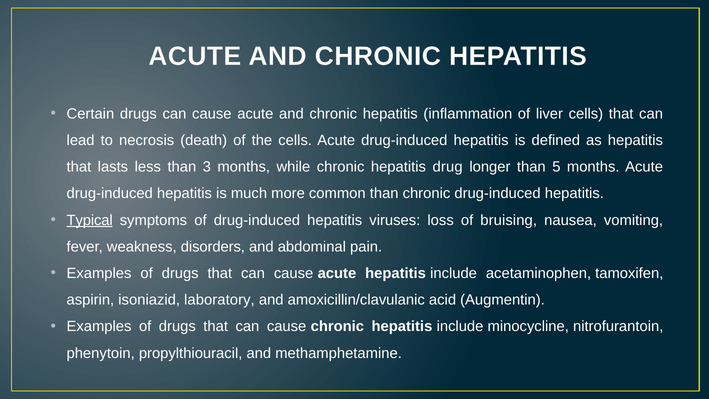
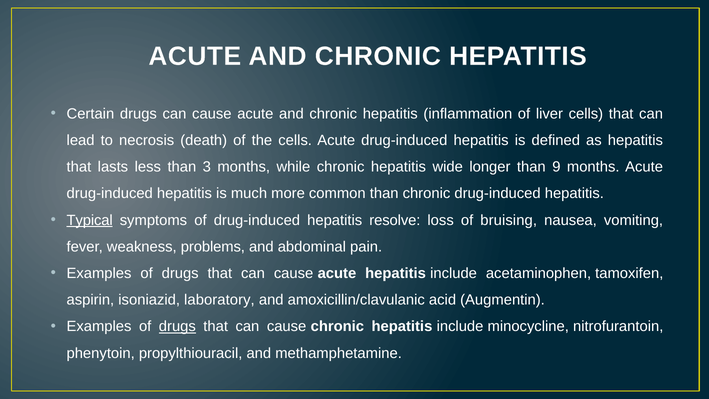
drug: drug -> wide
5: 5 -> 9
viruses: viruses -> resolve
disorders: disorders -> problems
drugs at (177, 326) underline: none -> present
